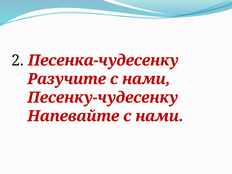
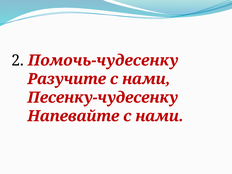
Песенка-чудесенку: Песенка-чудесенку -> Помочь-чудесенку
